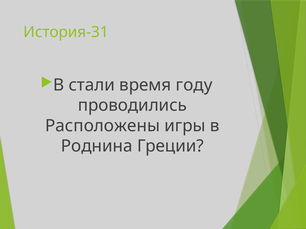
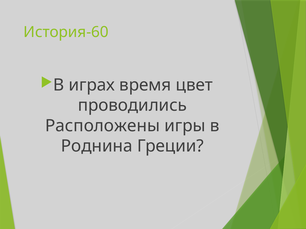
История-31: История-31 -> История-60
стали: стали -> играх
году: году -> цвет
